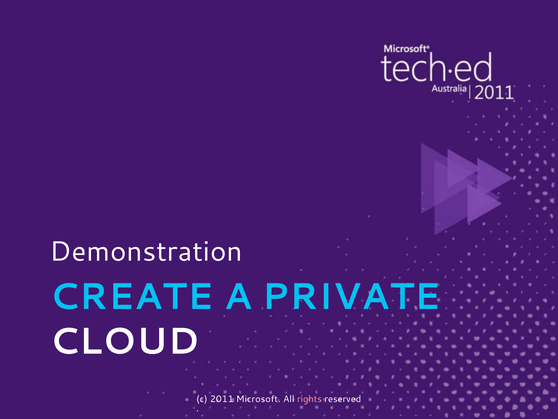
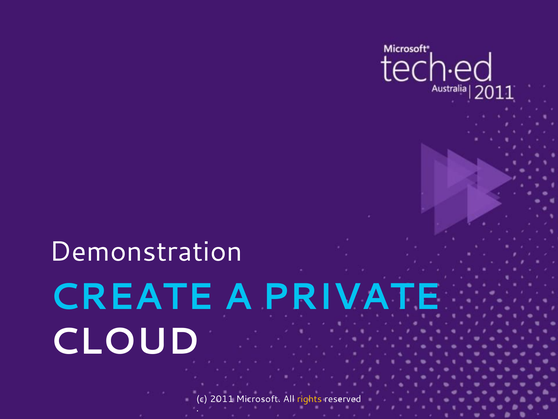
rights colour: pink -> yellow
